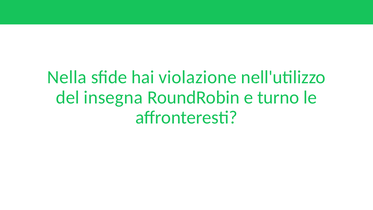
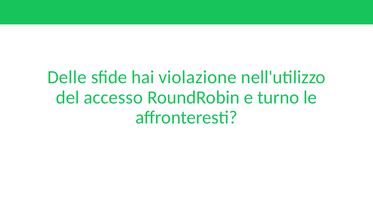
Nella: Nella -> Delle
insegna: insegna -> accesso
